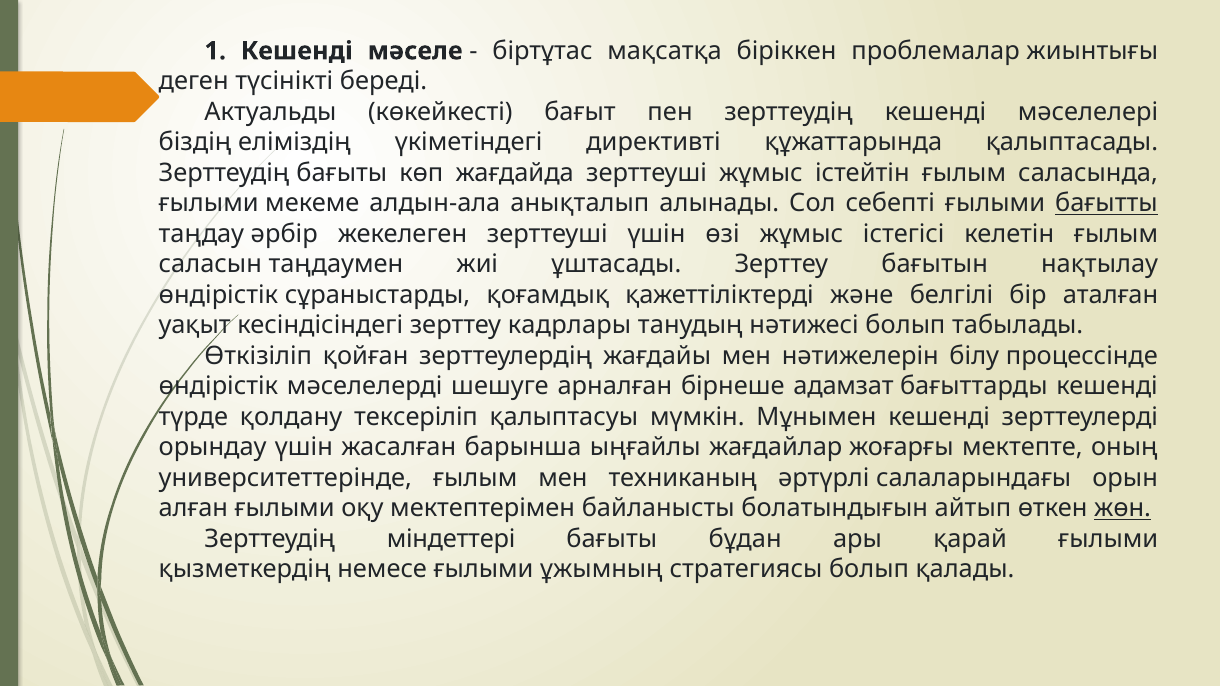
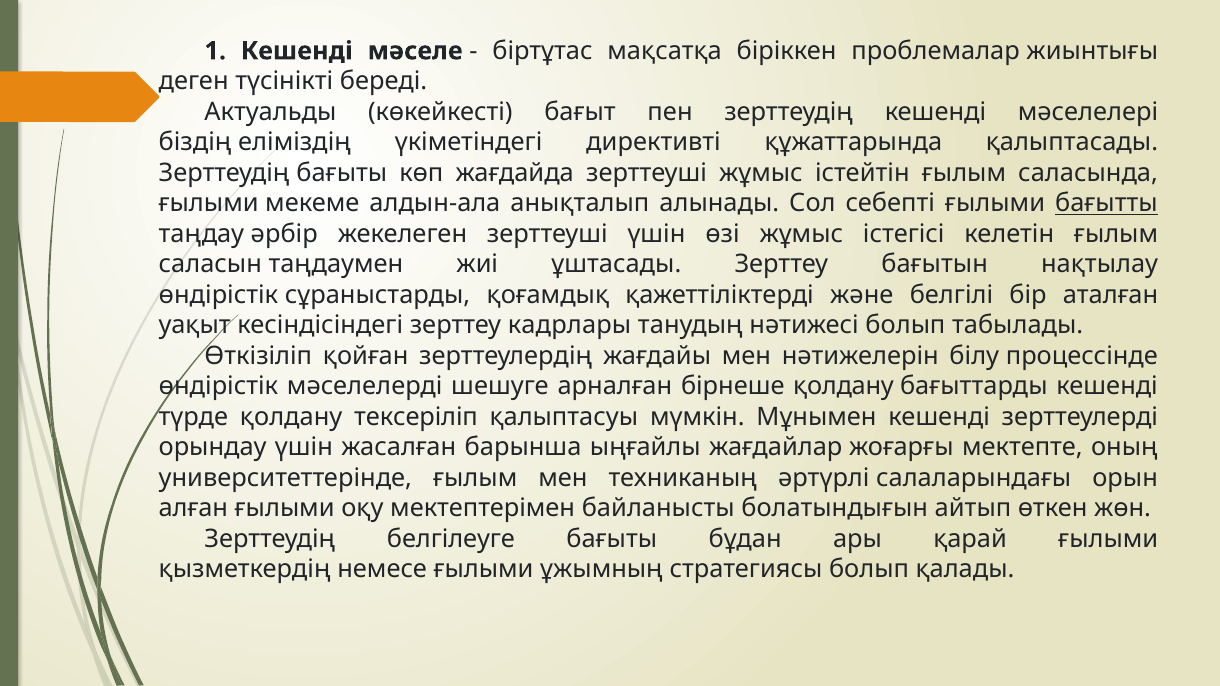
бірнеше адамзат: адамзат -> қолдану
жөн underline: present -> none
міндеттері: міндеттері -> белгілеуге
